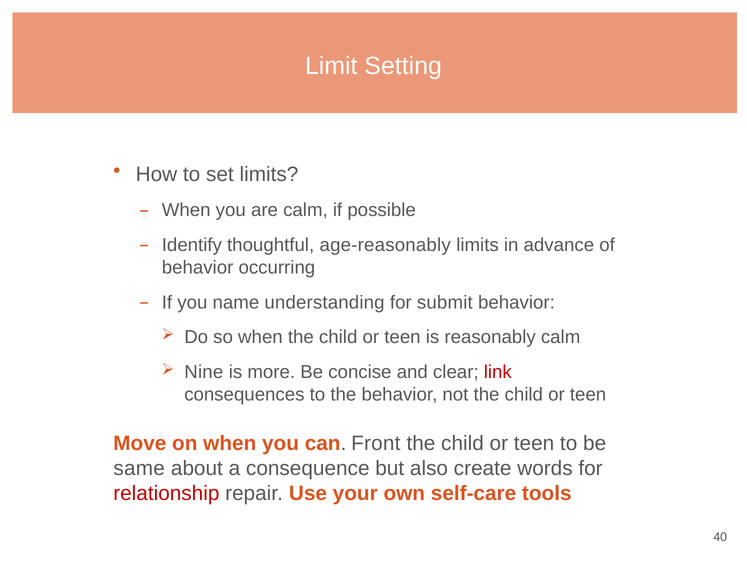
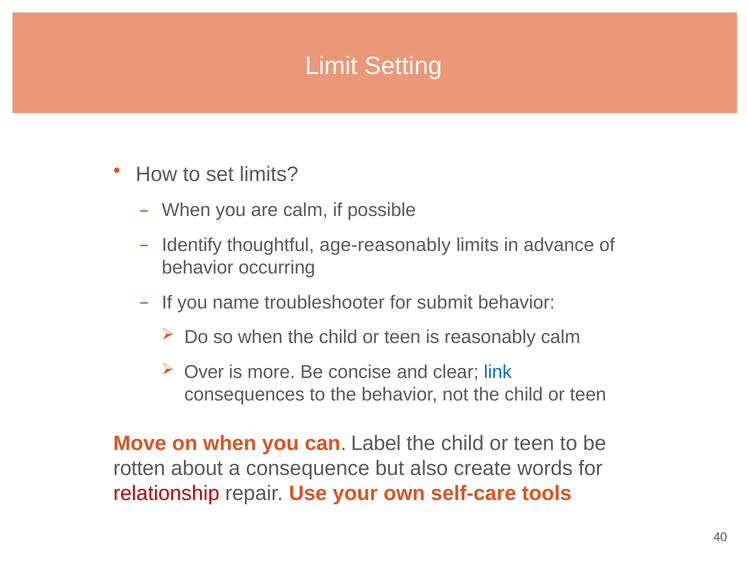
understanding: understanding -> troubleshooter
Nine: Nine -> Over
link colour: red -> blue
Front: Front -> Label
same: same -> rotten
